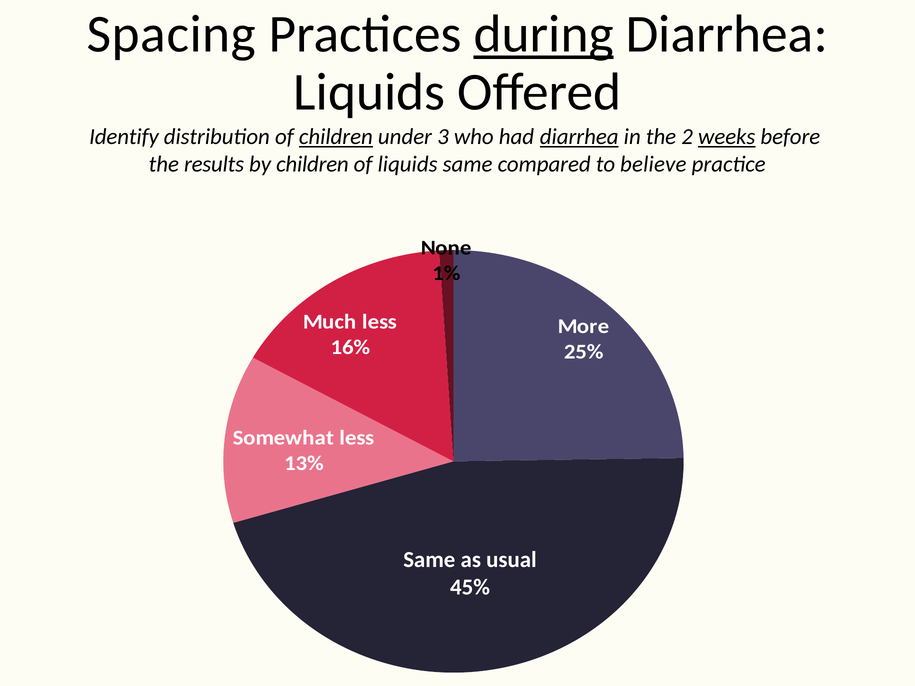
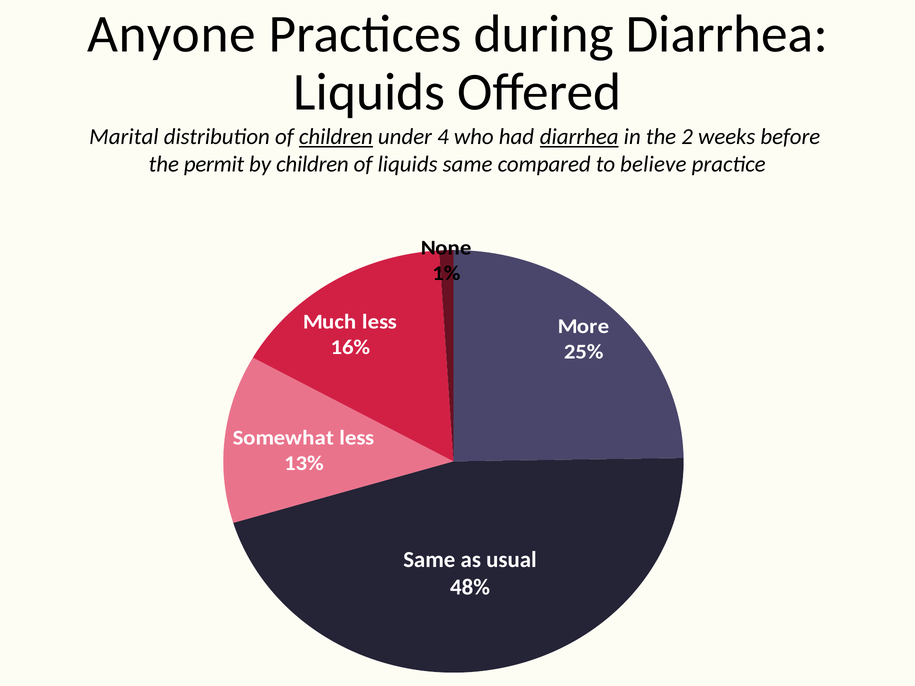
Spacing: Spacing -> Anyone
during underline: present -> none
Identify: Identify -> Marital
3: 3 -> 4
weeks underline: present -> none
results: results -> permit
45%: 45% -> 48%
